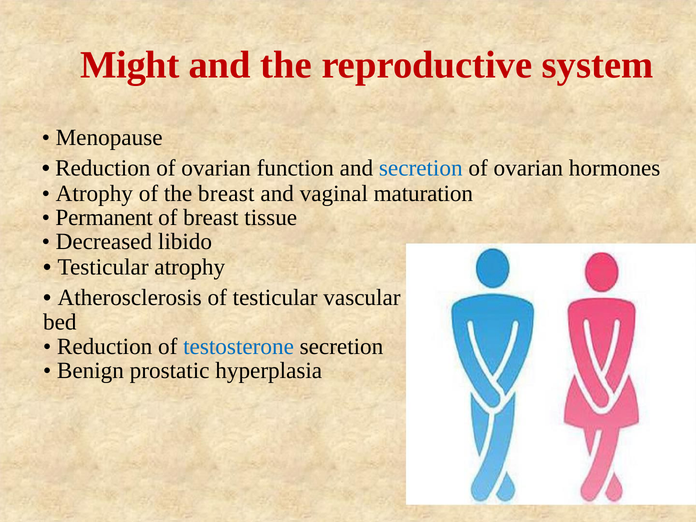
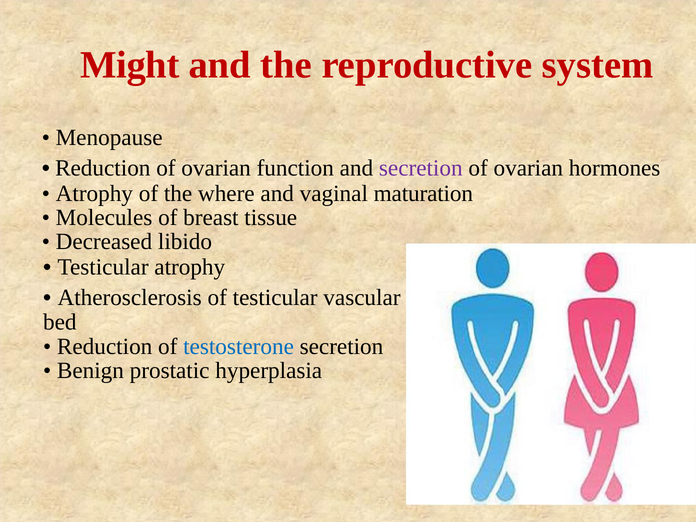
secretion at (421, 168) colour: blue -> purple
the breast: breast -> where
Permanent: Permanent -> Molecules
